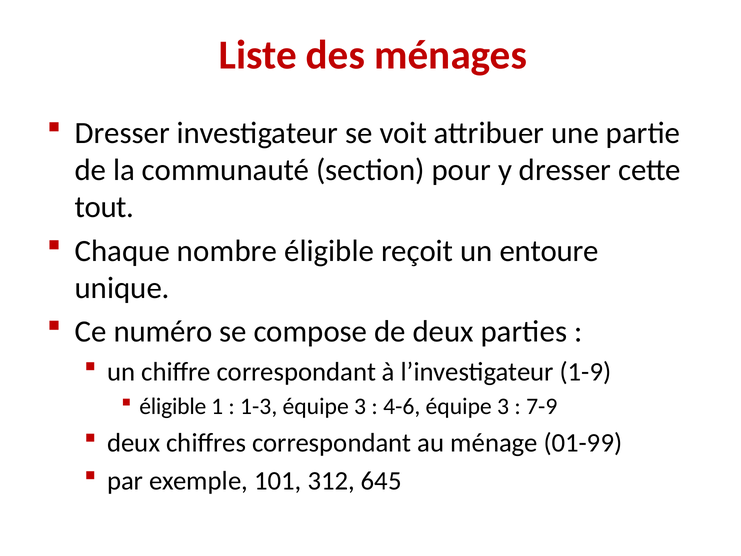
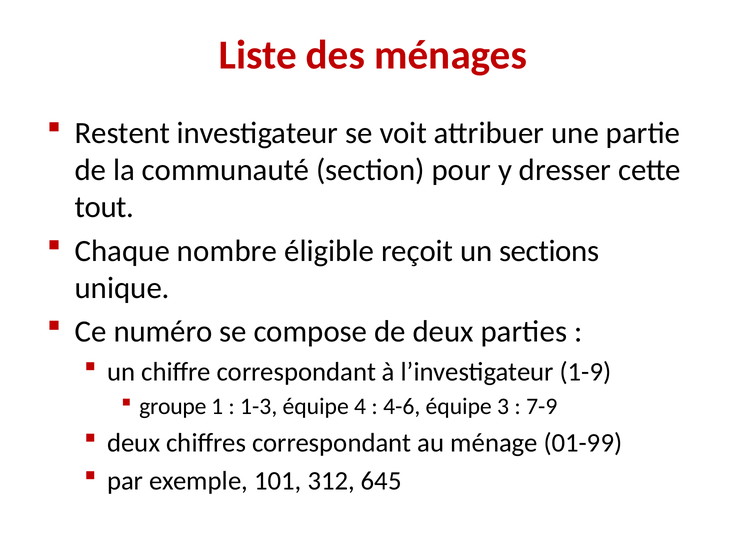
Dresser at (122, 133): Dresser -> Restent
entoure: entoure -> sections
éligible at (173, 406): éligible -> groupe
1-3 équipe 3: 3 -> 4
